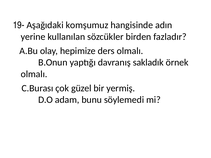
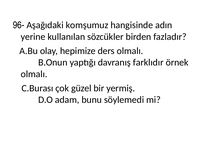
19-: 19- -> 96-
sakladık: sakladık -> farklıdır
